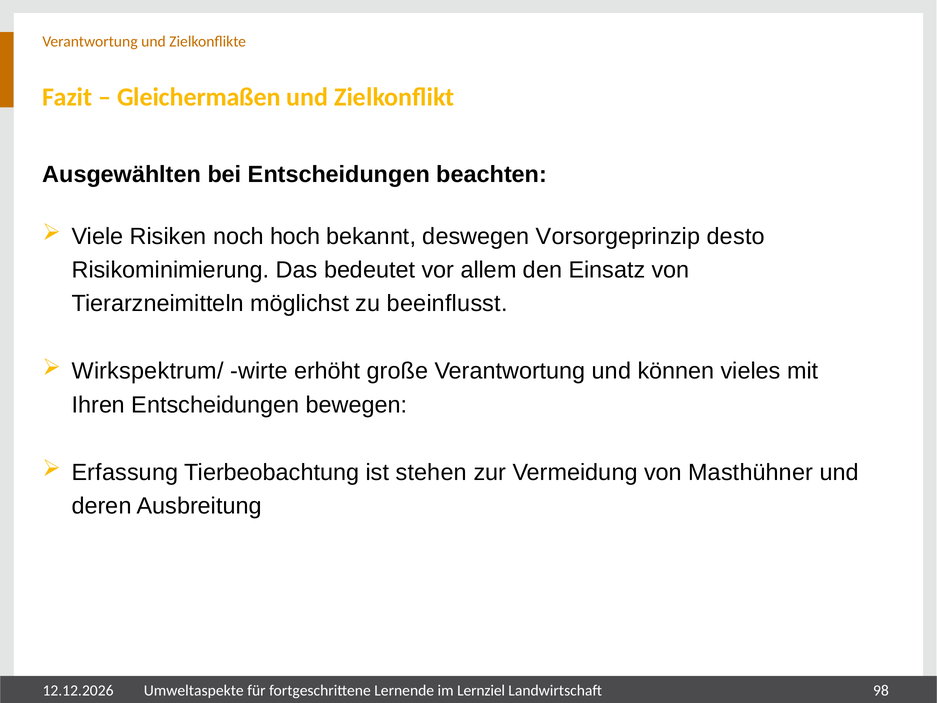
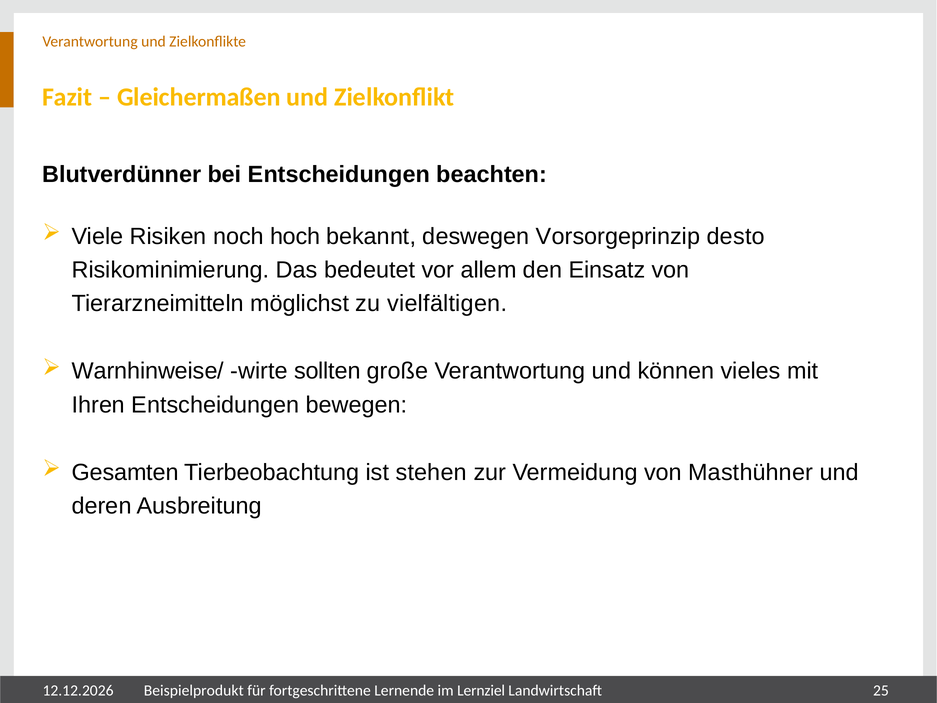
Ausgewählten: Ausgewählten -> Blutverdünner
beeinflusst: beeinflusst -> vielfältigen
Wirkspektrum/: Wirkspektrum/ -> Warnhinweise/
erhöht: erhöht -> sollten
Erfassung: Erfassung -> Gesamten
Umweltaspekte: Umweltaspekte -> Beispielprodukt
98: 98 -> 25
